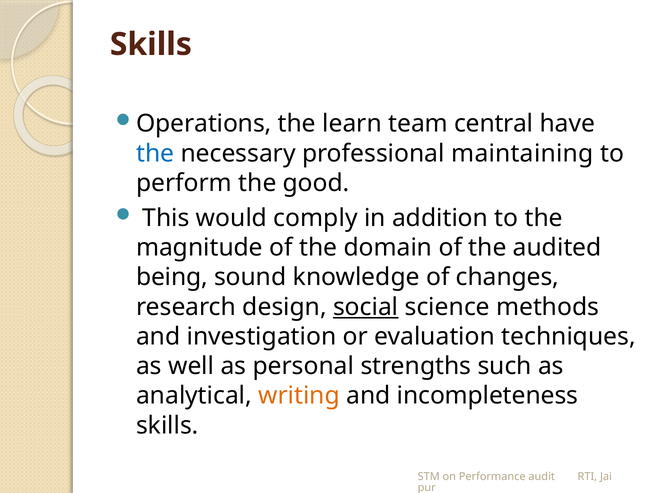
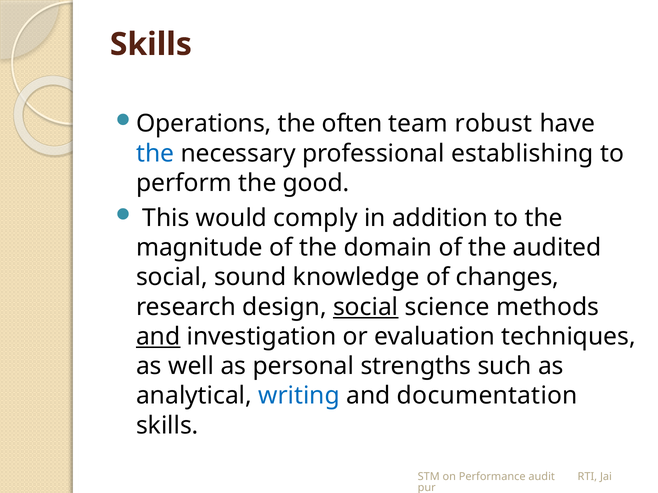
learn: learn -> often
central: central -> robust
maintaining: maintaining -> establishing
being at (172, 278): being -> social
and at (158, 337) underline: none -> present
writing colour: orange -> blue
incompleteness: incompleteness -> documentation
